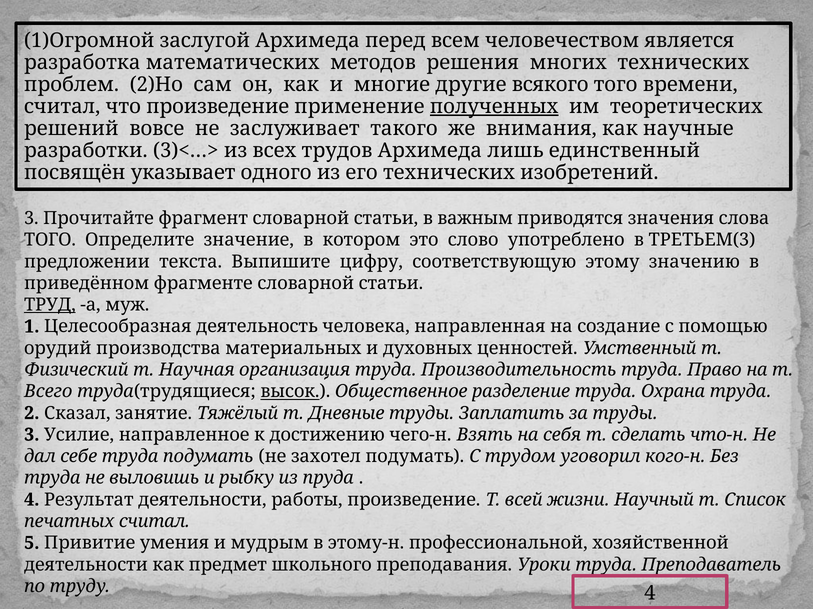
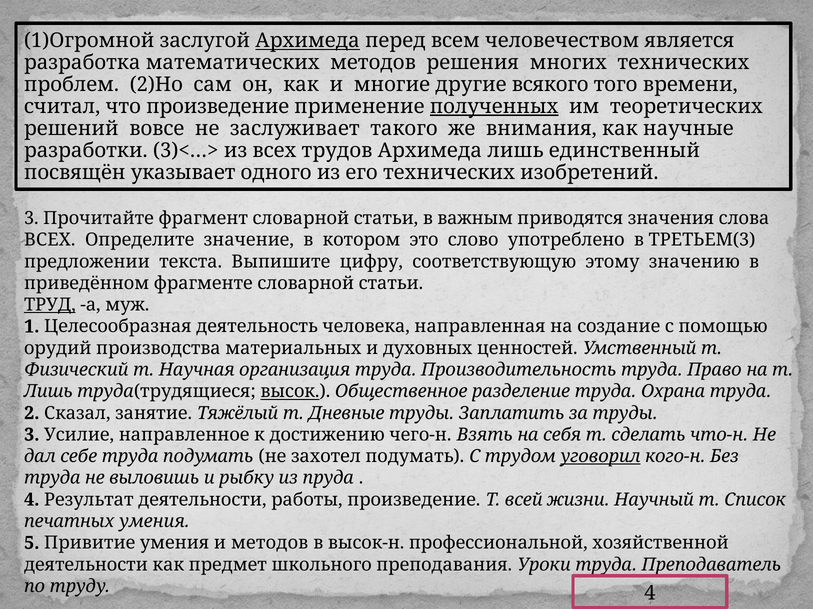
Архимеда at (308, 41) underline: none -> present
ТОГО at (50, 240): ТОГО -> ВСЕХ
Всего at (48, 392): Всего -> Лишь
уговорил underline: none -> present
печатных считал: считал -> умения
и мудрым: мудрым -> методов
этому-н: этому-н -> высок-н
